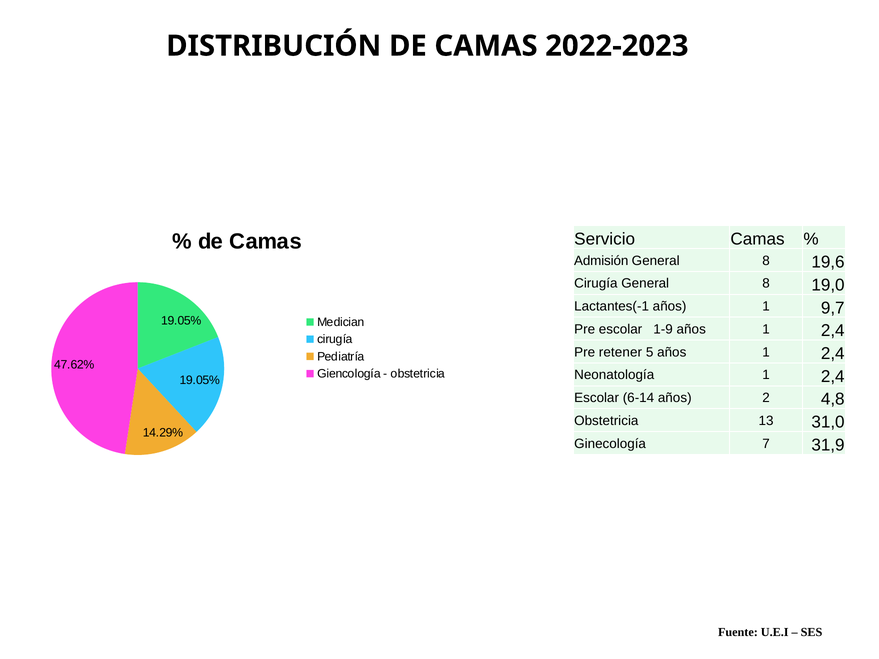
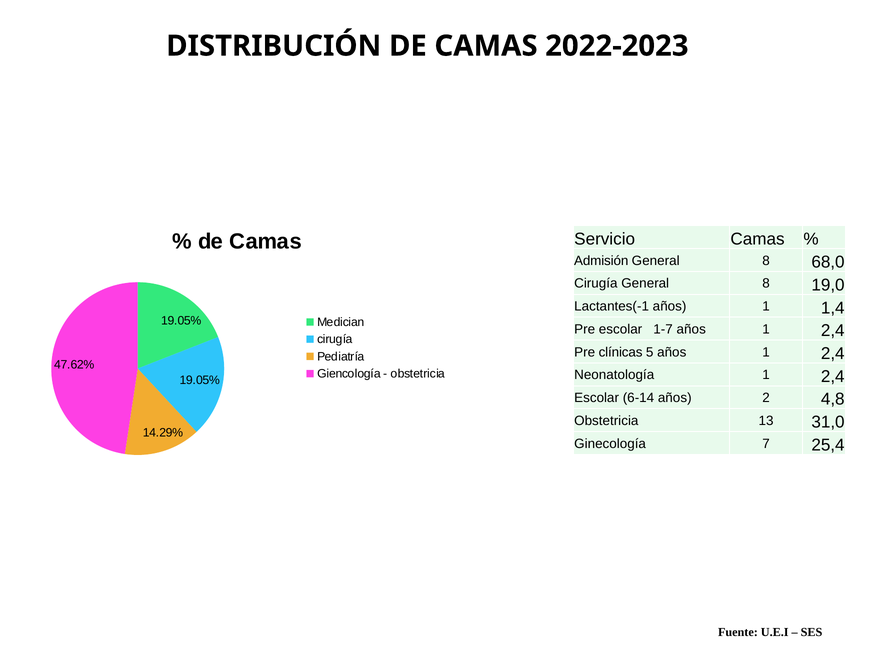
19,6: 19,6 -> 68,0
9,7: 9,7 -> 1,4
1-9: 1-9 -> 1-7
retener: retener -> clínicas
31,9: 31,9 -> 25,4
